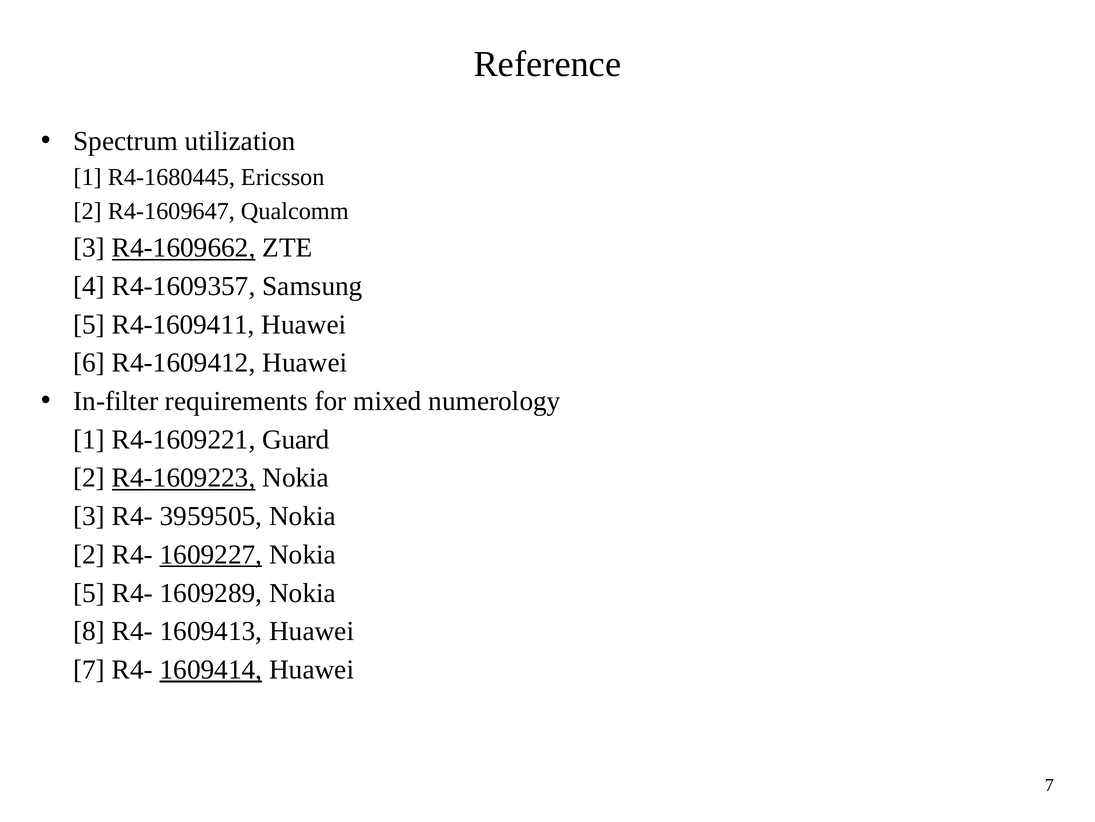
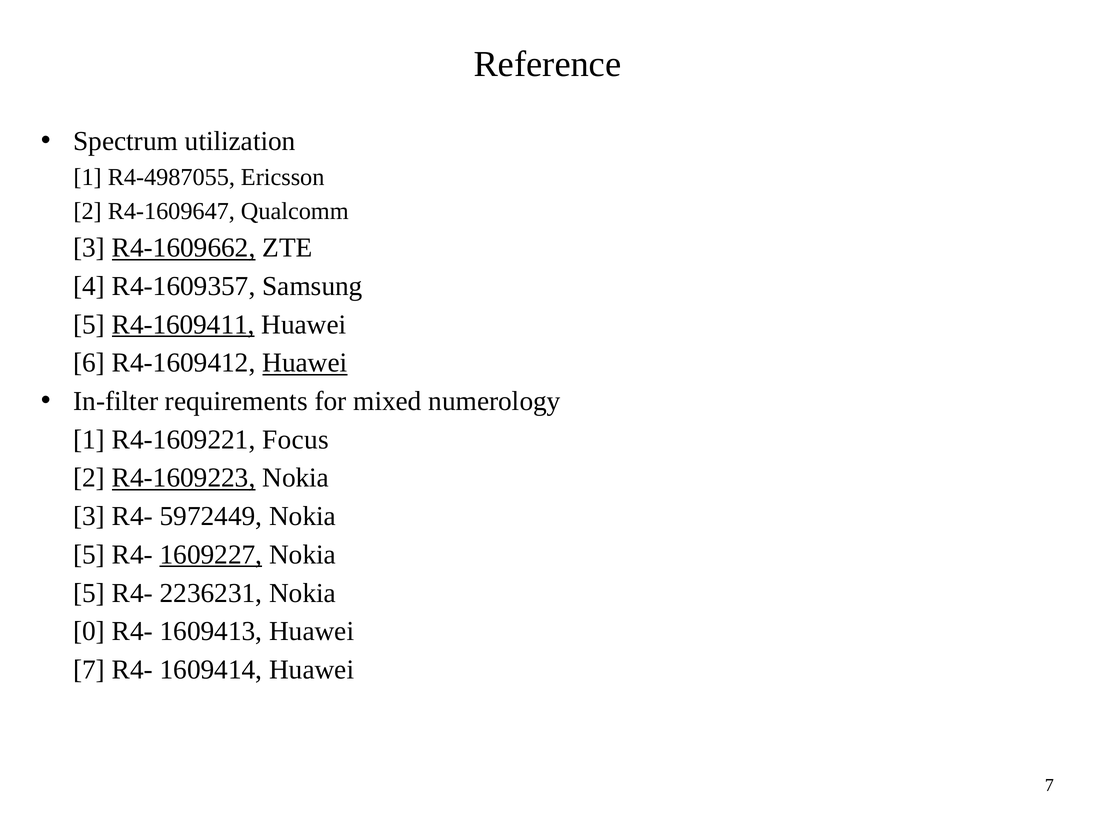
R4-1680445: R4-1680445 -> R4-4987055
R4-1609411 underline: none -> present
Huawei at (305, 363) underline: none -> present
Guard: Guard -> Focus
3959505: 3959505 -> 5972449
2 at (89, 554): 2 -> 5
1609289: 1609289 -> 2236231
8: 8 -> 0
1609414 underline: present -> none
